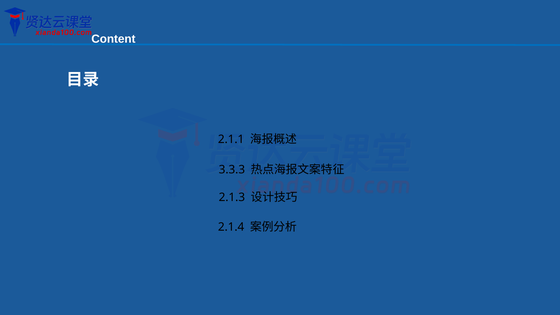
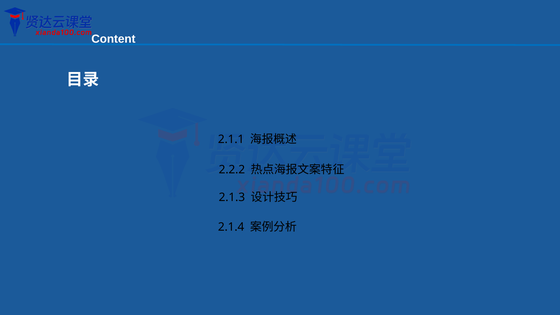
3.3.3: 3.3.3 -> 2.2.2
